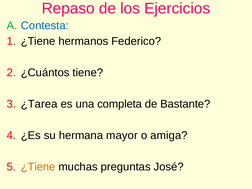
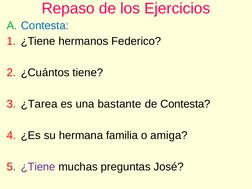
completa: completa -> bastante
de Bastante: Bastante -> Contesta
mayor: mayor -> familia
¿Tiene at (38, 167) colour: orange -> purple
